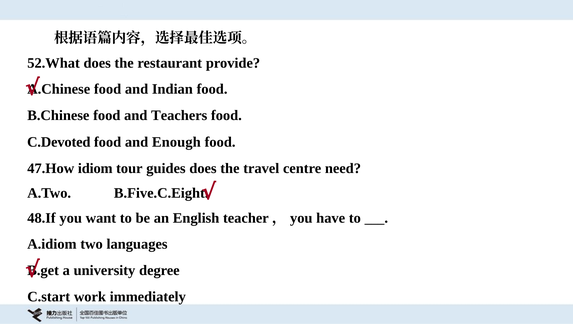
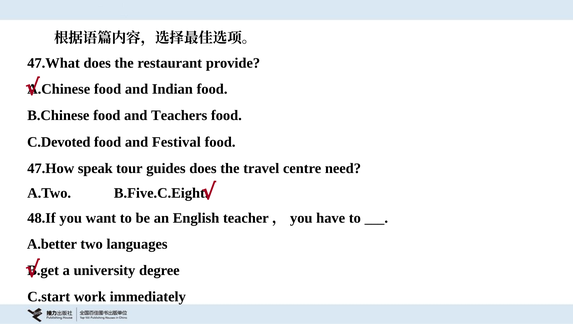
52.What: 52.What -> 47.What
Enough: Enough -> Festival
idiom: idiom -> speak
A.idiom: A.idiom -> A.better
